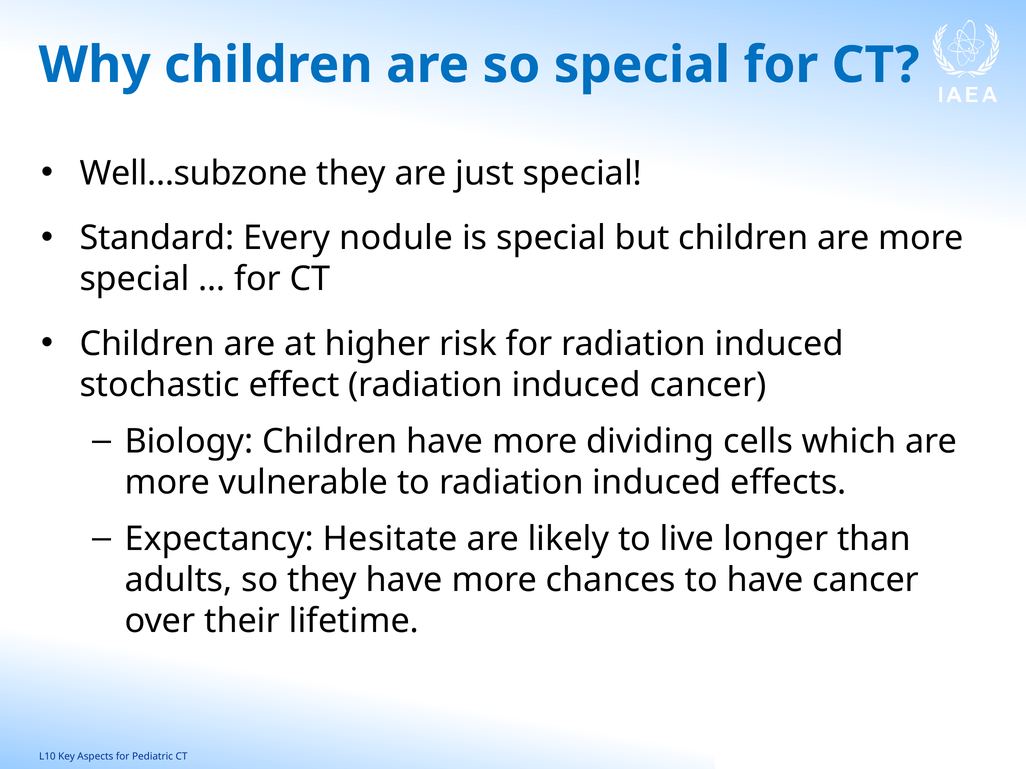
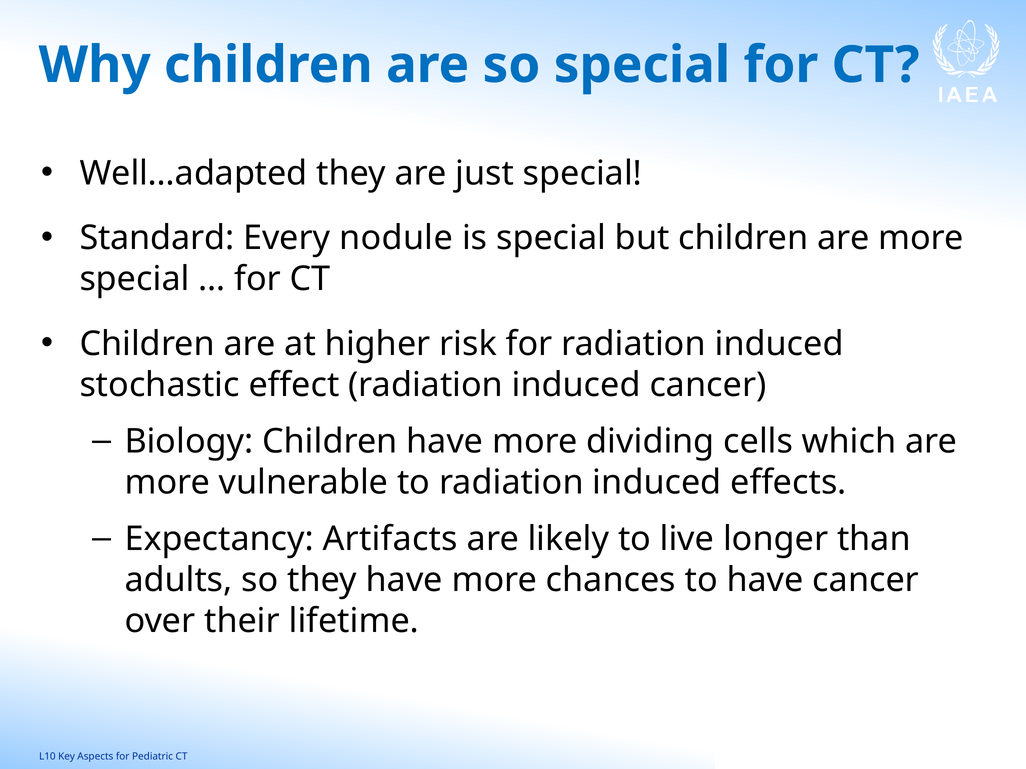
Well…subzone: Well…subzone -> Well…adapted
Hesitate: Hesitate -> Artifacts
